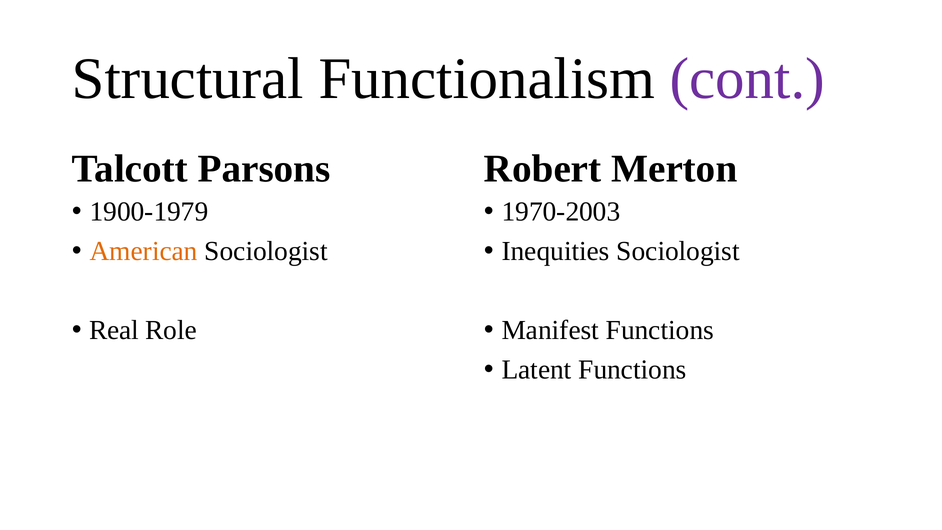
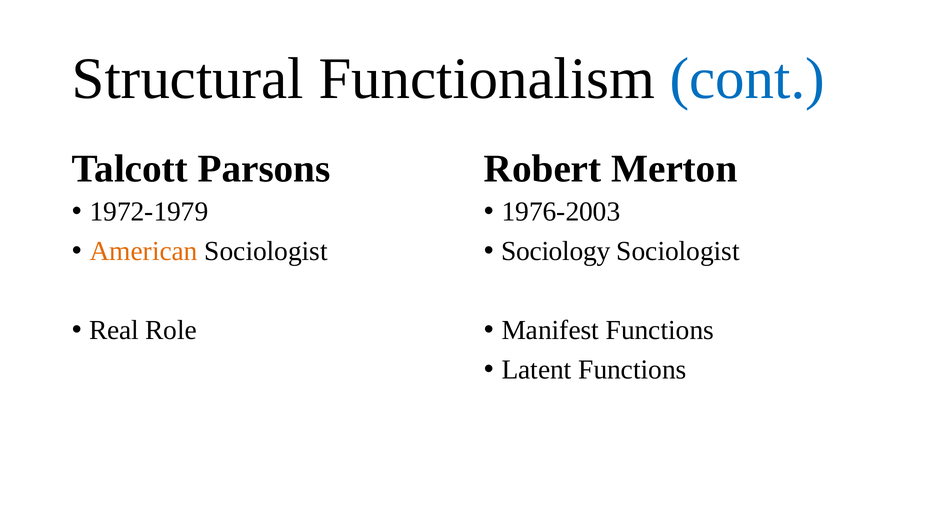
cont colour: purple -> blue
1900-1979: 1900-1979 -> 1972-1979
1970-2003: 1970-2003 -> 1976-2003
Inequities: Inequities -> Sociology
